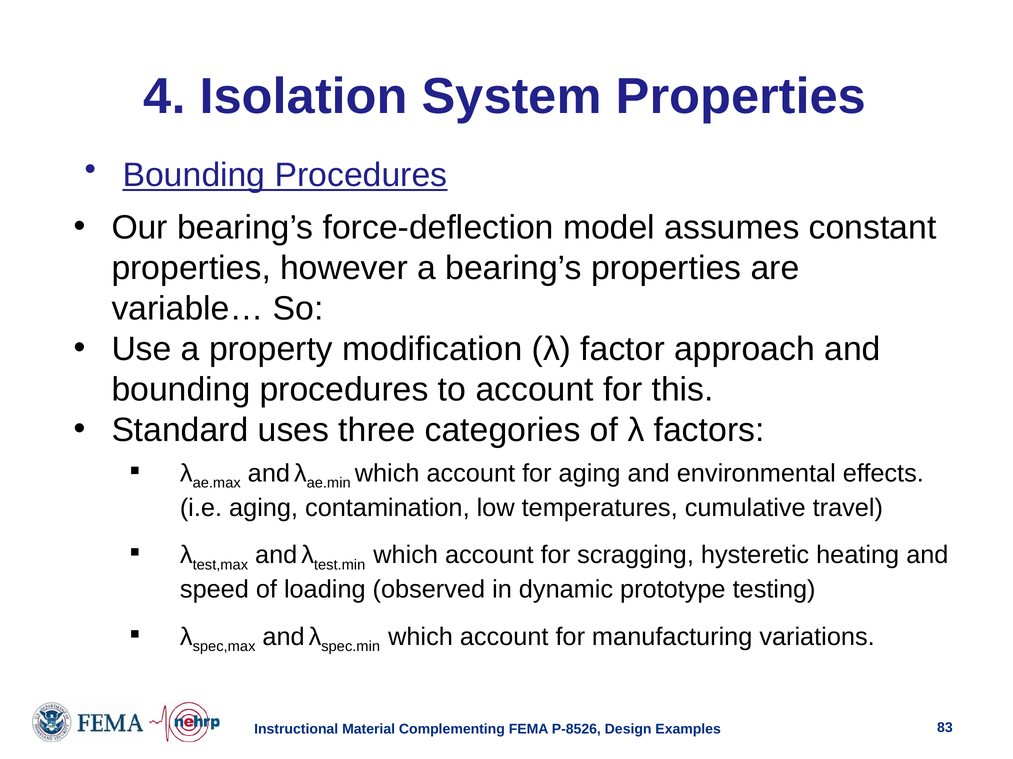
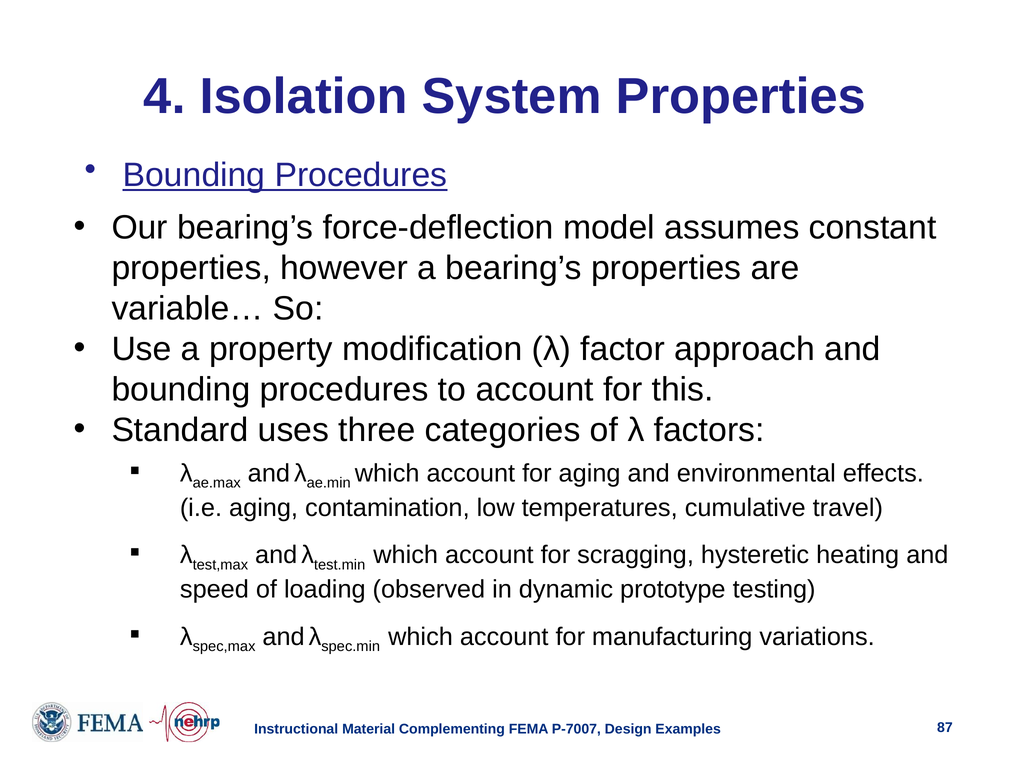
P-8526: P-8526 -> P-7007
83: 83 -> 87
